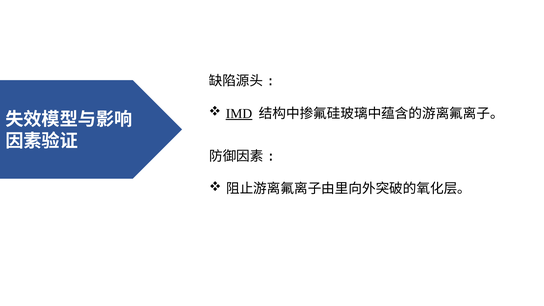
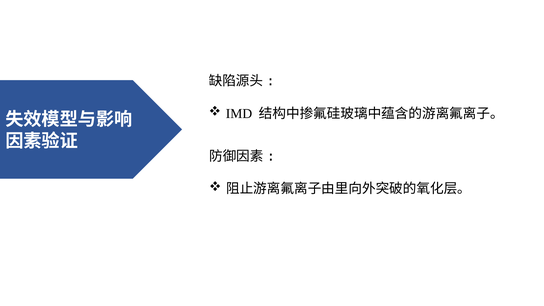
IMD underline: present -> none
